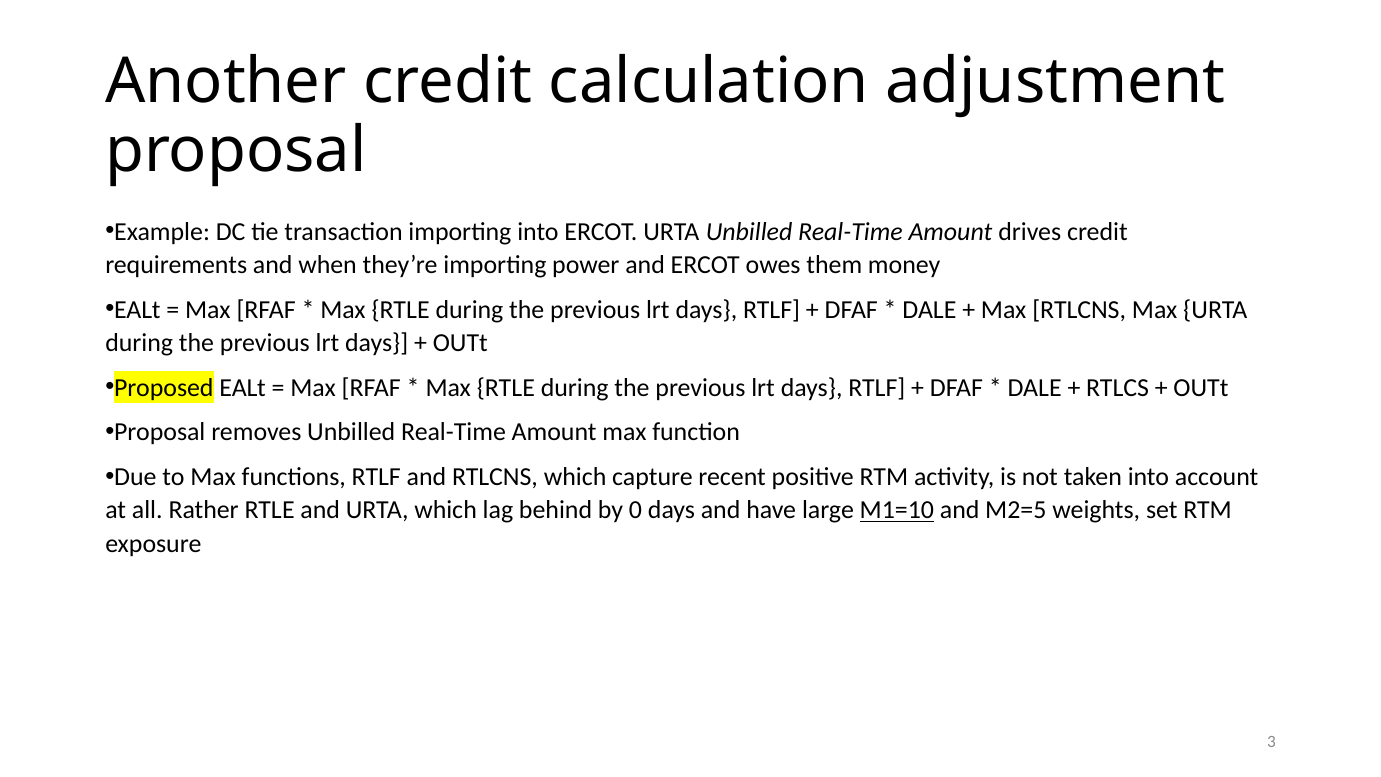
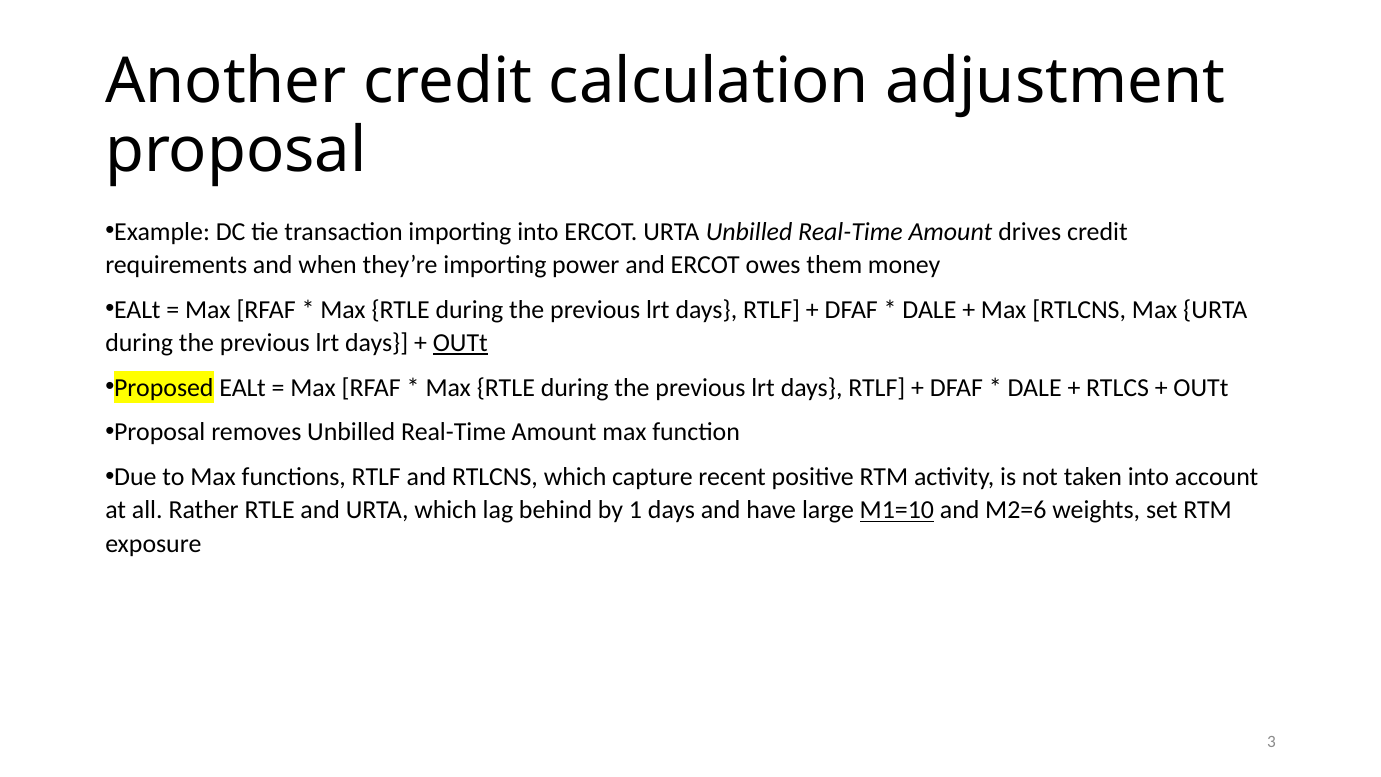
OUTt at (460, 343) underline: none -> present
0: 0 -> 1
M2=5: M2=5 -> M2=6
